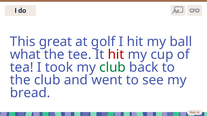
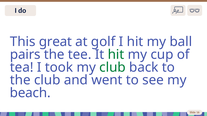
what: what -> pairs
hit at (116, 55) colour: red -> green
bread: bread -> beach
